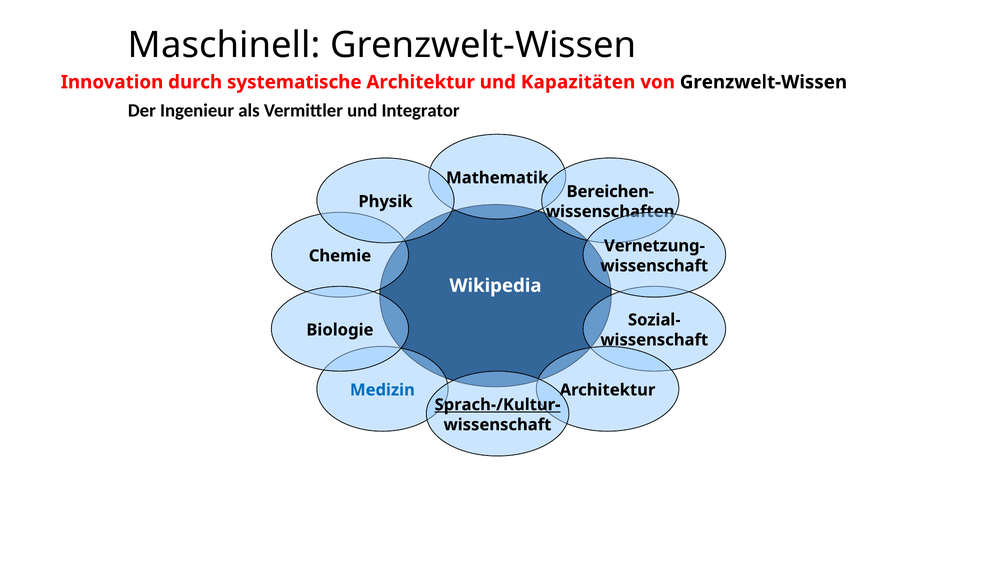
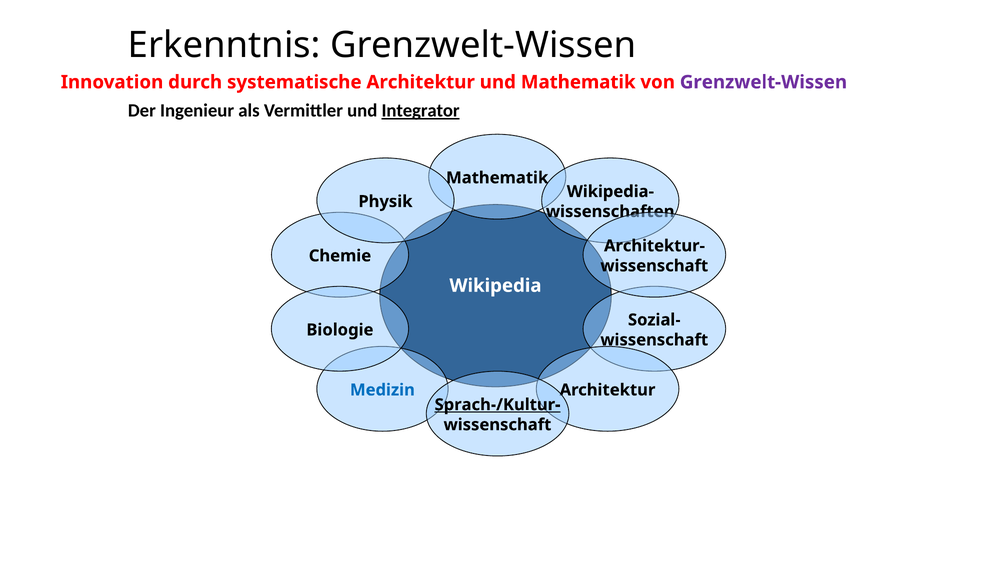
Maschinell: Maschinell -> Erkenntnis
und Kapazitäten: Kapazitäten -> Mathematik
Grenzwelt-Wissen at (763, 82) colour: black -> purple
Integrator underline: none -> present
Bereichen-: Bereichen- -> Wikipedia-
Vernetzung-: Vernetzung- -> Architektur-
